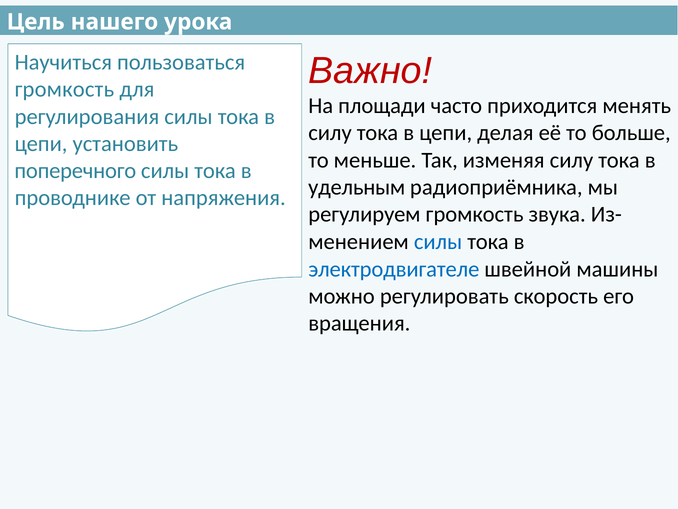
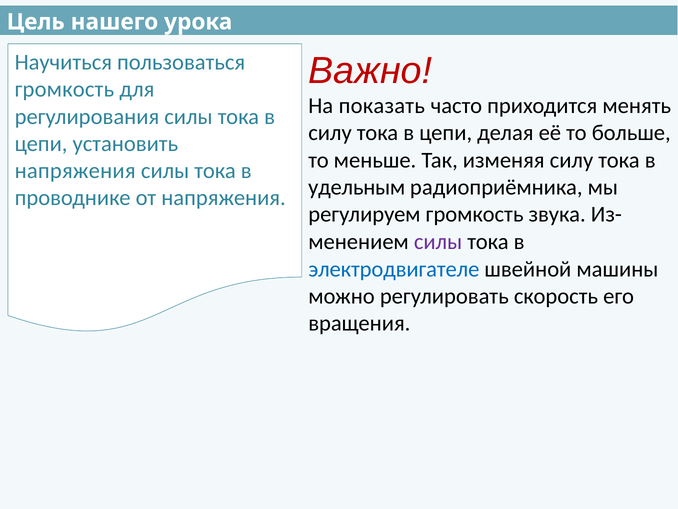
площади: площади -> показать
поперечного at (75, 171): поперечного -> напряжения
силы at (438, 242) colour: blue -> purple
